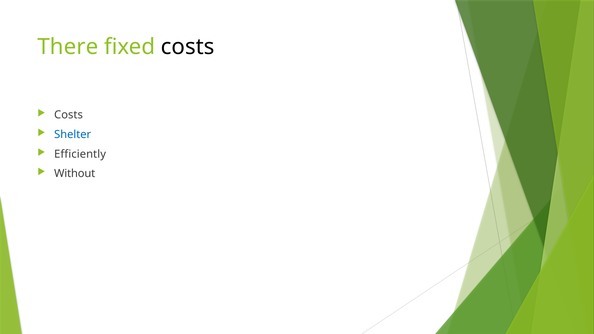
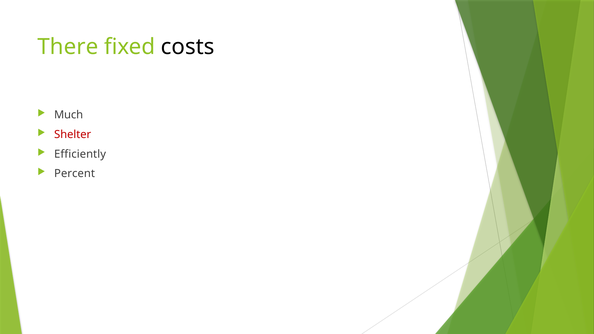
Costs at (69, 115): Costs -> Much
Shelter colour: blue -> red
Without: Without -> Percent
